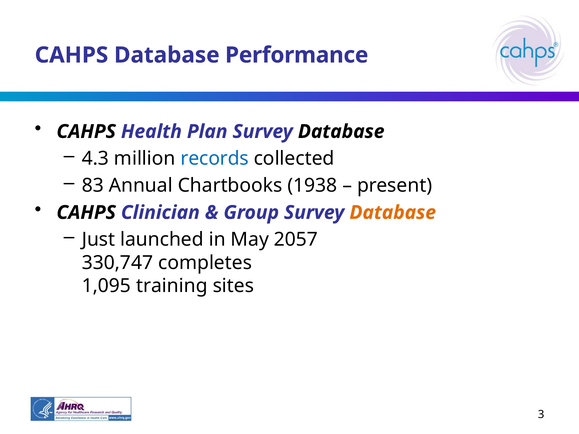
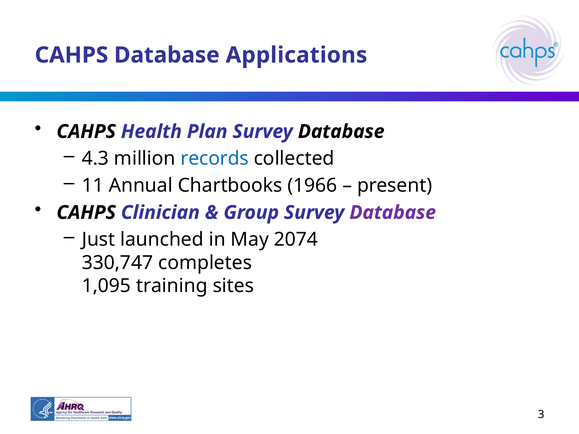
Performance: Performance -> Applications
83: 83 -> 11
1938: 1938 -> 1966
Database at (393, 213) colour: orange -> purple
2057: 2057 -> 2074
